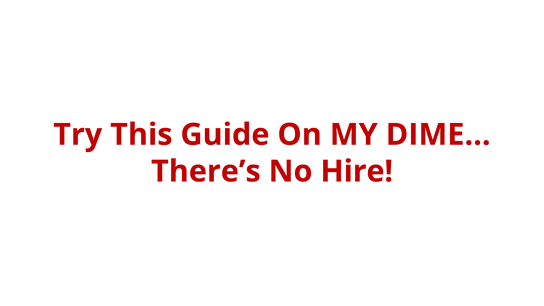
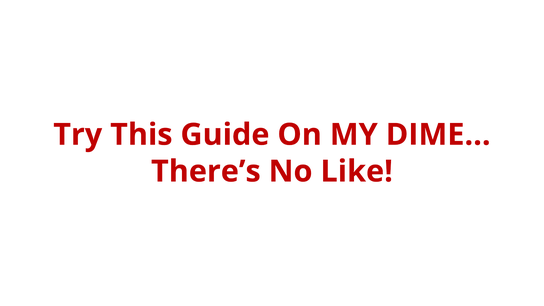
Hire: Hire -> Like
